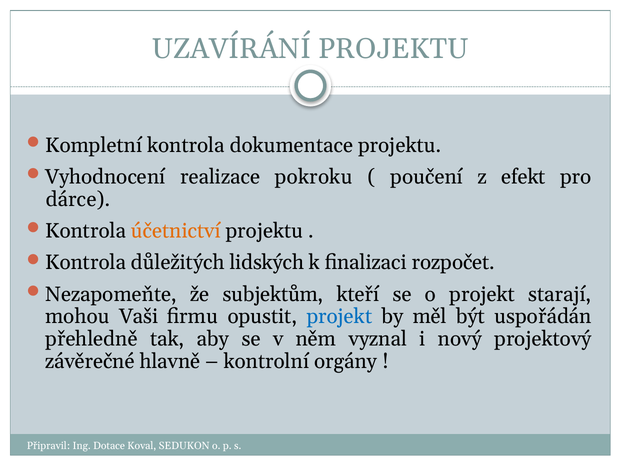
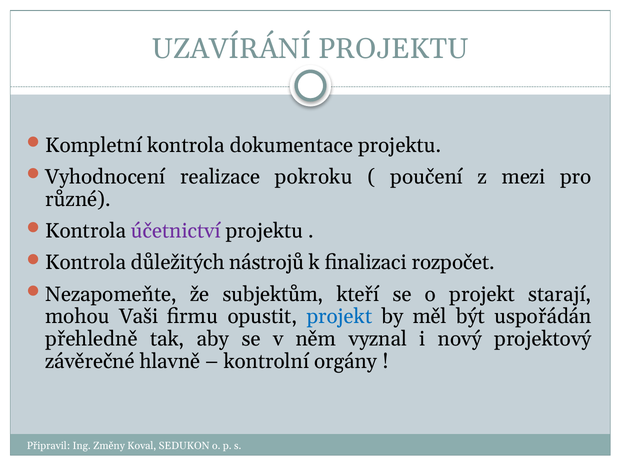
efekt: efekt -> mezi
dárce: dárce -> různé
účetnictví colour: orange -> purple
lidských: lidských -> nástrojů
Dotace: Dotace -> Změny
